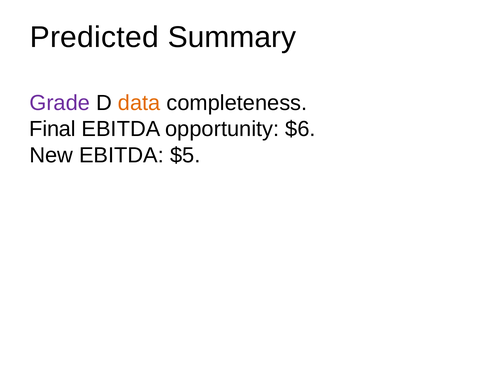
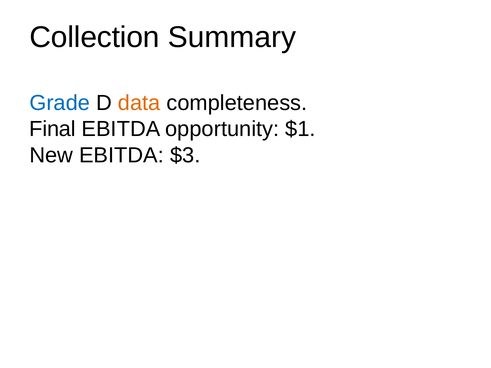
Predicted: Predicted -> Collection
Grade colour: purple -> blue
$6: $6 -> $1
$5: $5 -> $3
